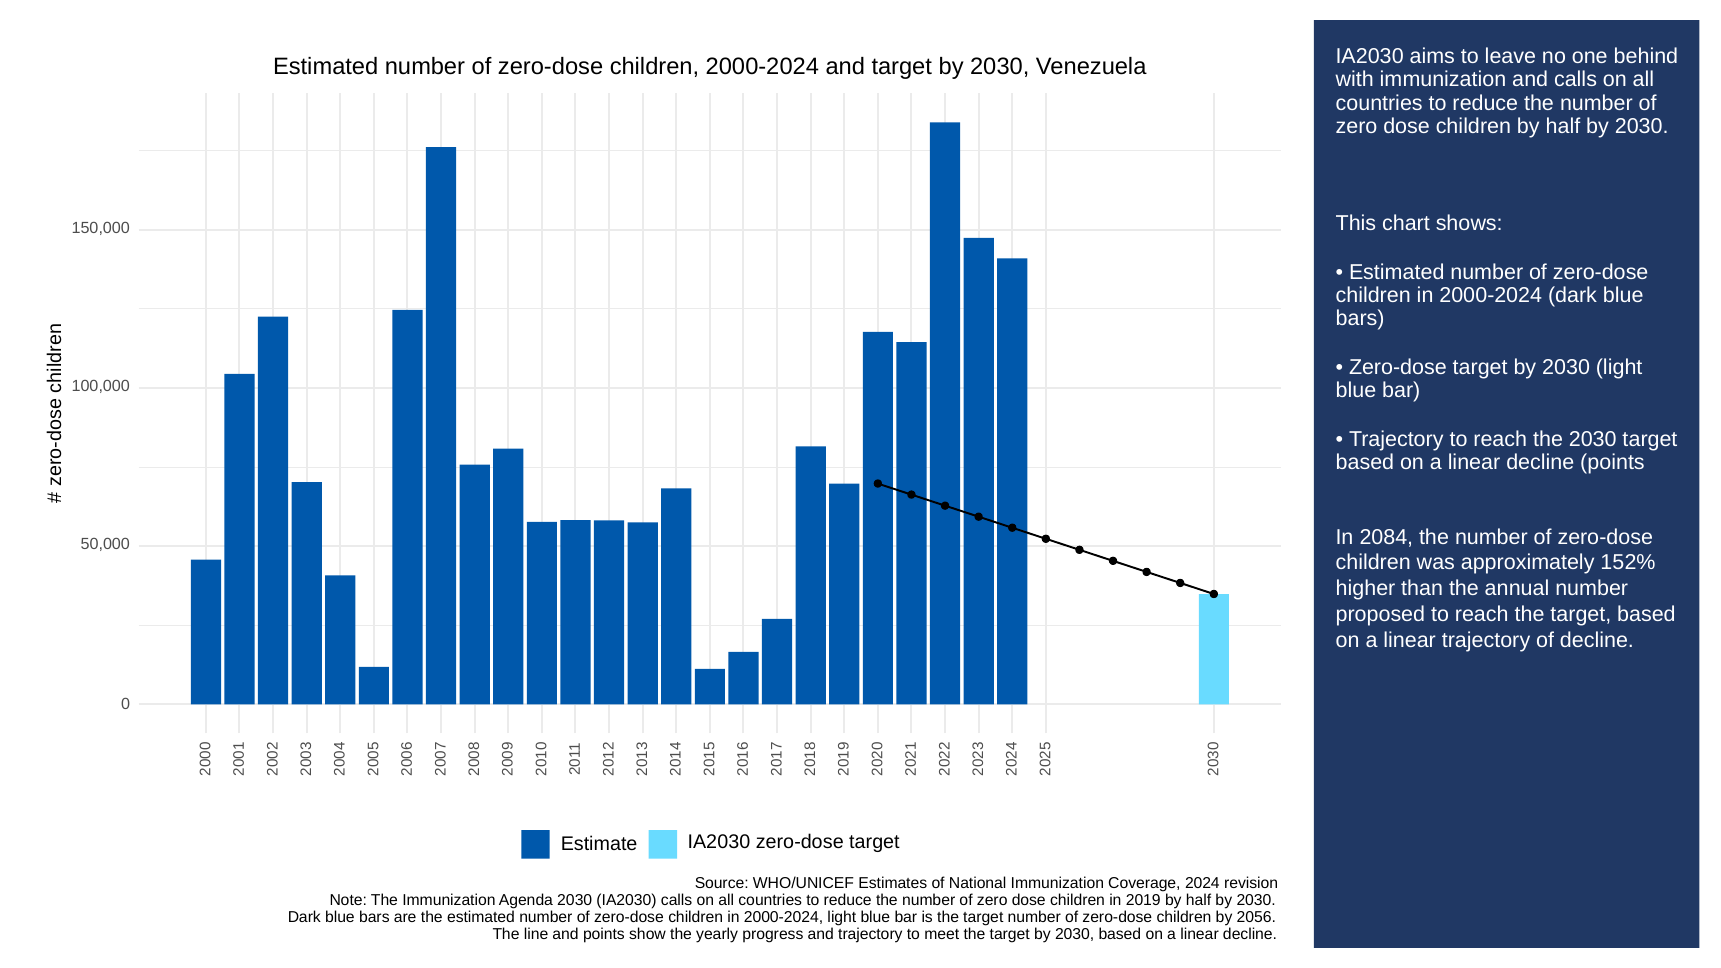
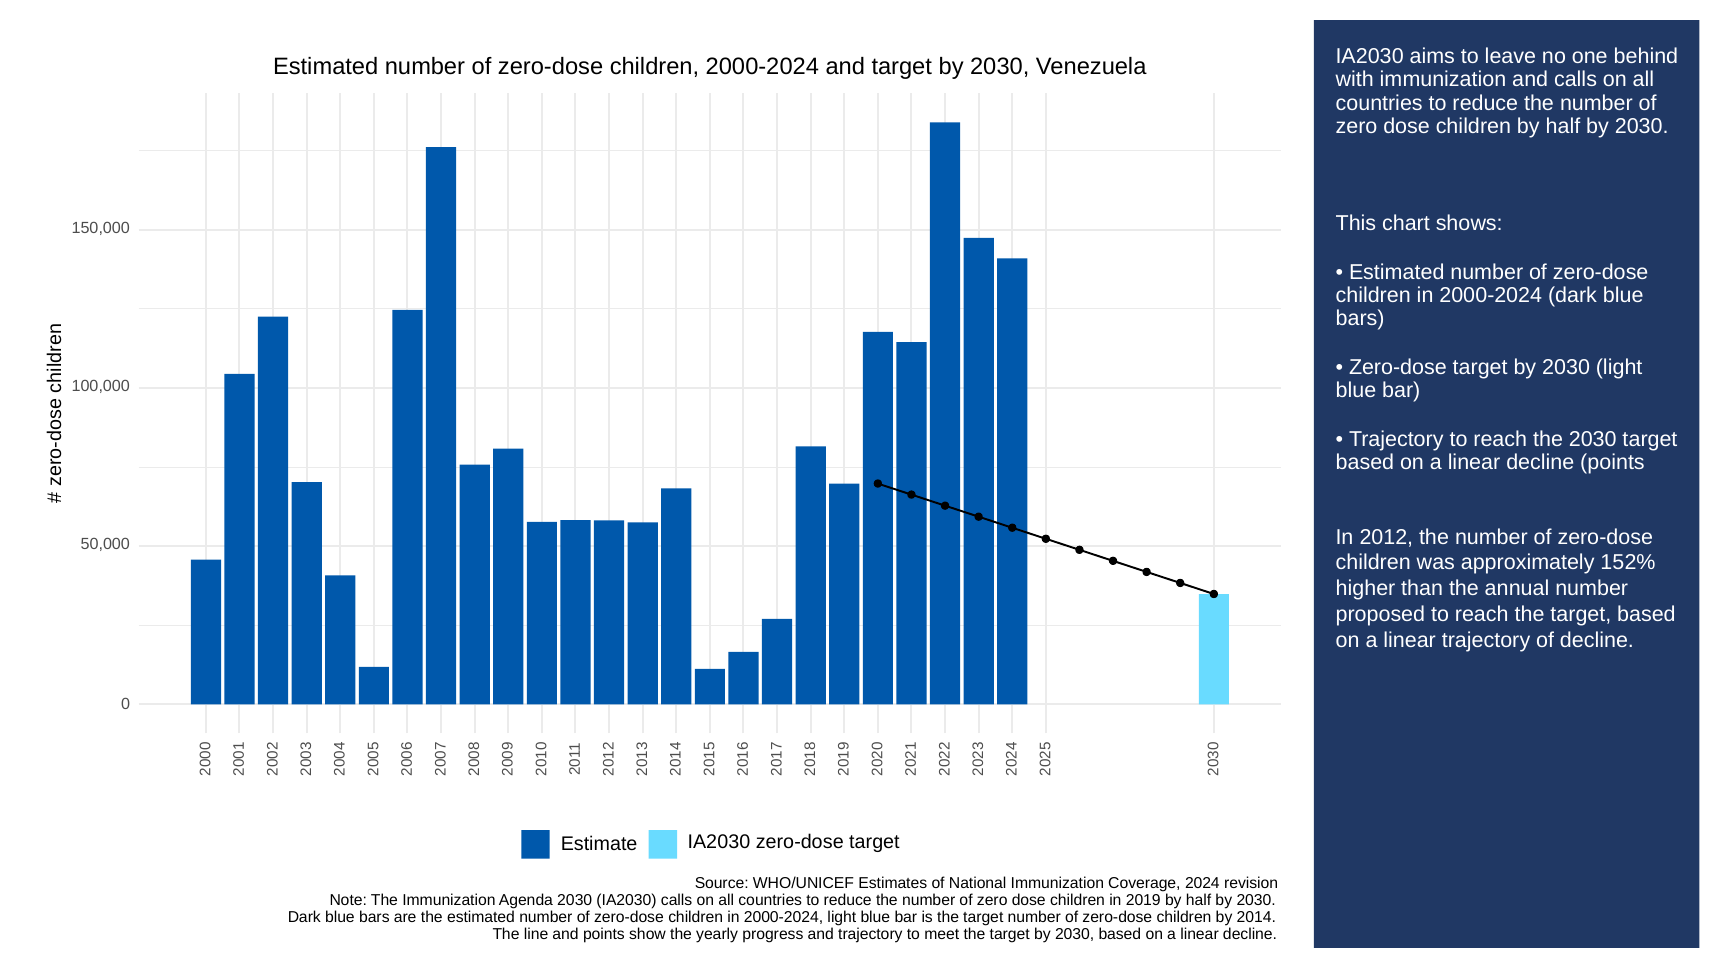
2084: 2084 -> 2012
2056: 2056 -> 2014
